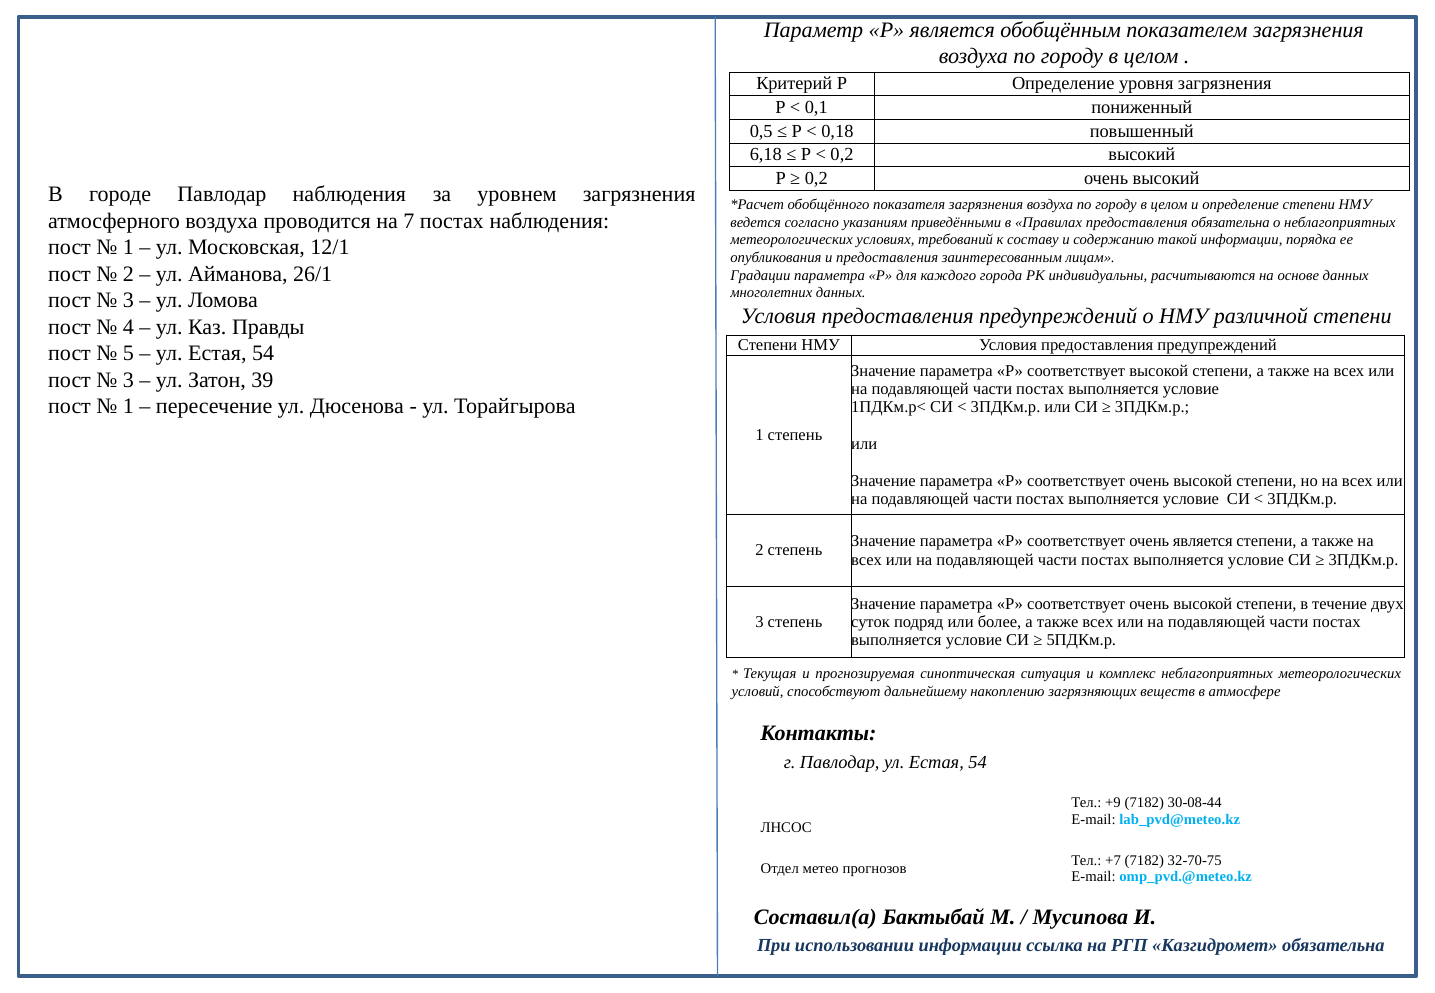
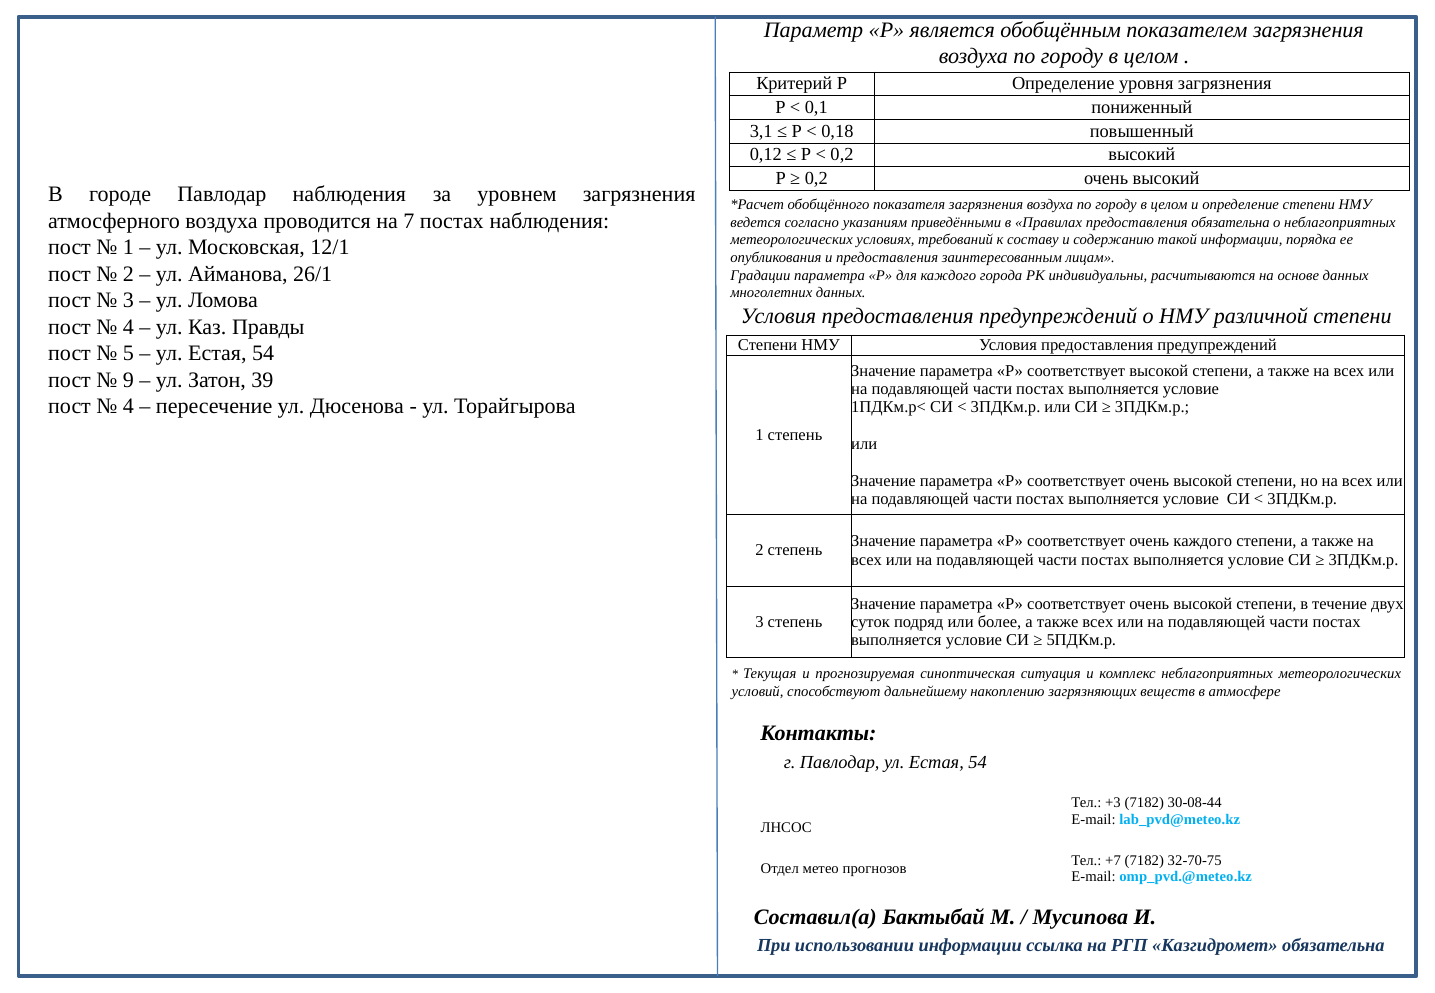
0,5: 0,5 -> 3,1
6,18: 6,18 -> 0,12
3 at (128, 380): 3 -> 9
1 at (128, 407): 1 -> 4
очень является: является -> каждого
+9: +9 -> +3
